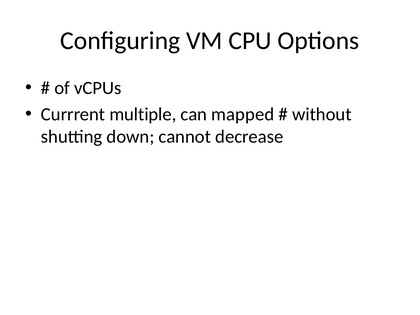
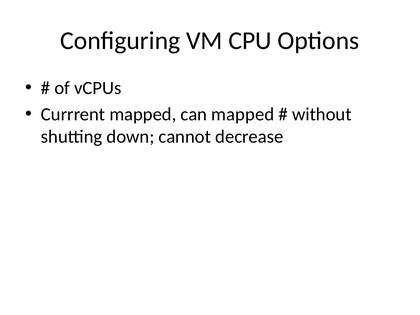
Currrent multiple: multiple -> mapped
